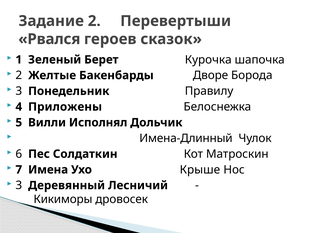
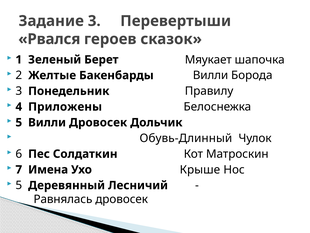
Задание 2: 2 -> 3
Курочка: Курочка -> Мяукает
Бакенбарды Дворе: Дворе -> Вилли
Вилли Исполнял: Исполнял -> Дровосек
Имена-Длинный: Имена-Длинный -> Обувь-Длинный
3 at (19, 185): 3 -> 5
Кикиморы: Кикиморы -> Равнялась
